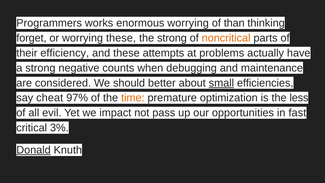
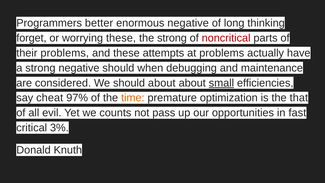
works: works -> better
enormous worrying: worrying -> negative
than: than -> long
noncritical colour: orange -> red
their efficiency: efficiency -> problems
negative counts: counts -> should
should better: better -> about
less: less -> that
impact: impact -> counts
Donald underline: present -> none
